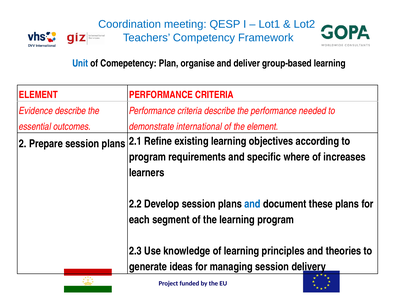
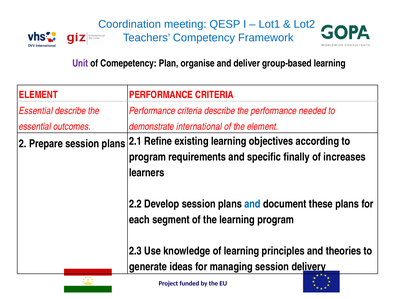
Unit colour: blue -> purple
Evidence at (36, 111): Evidence -> Essential
where: where -> finally
